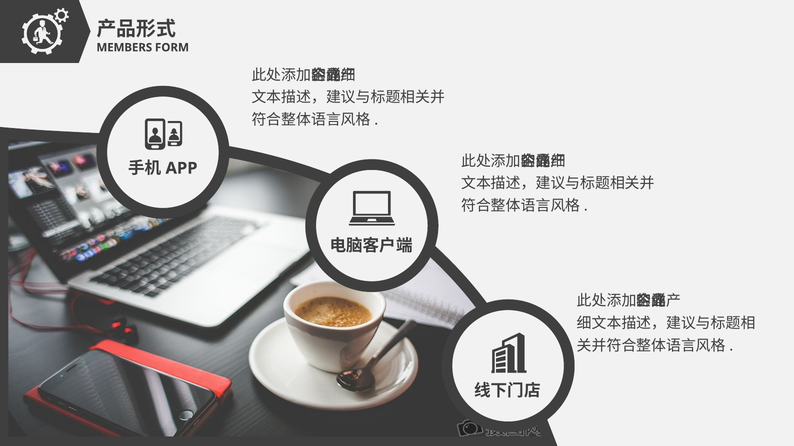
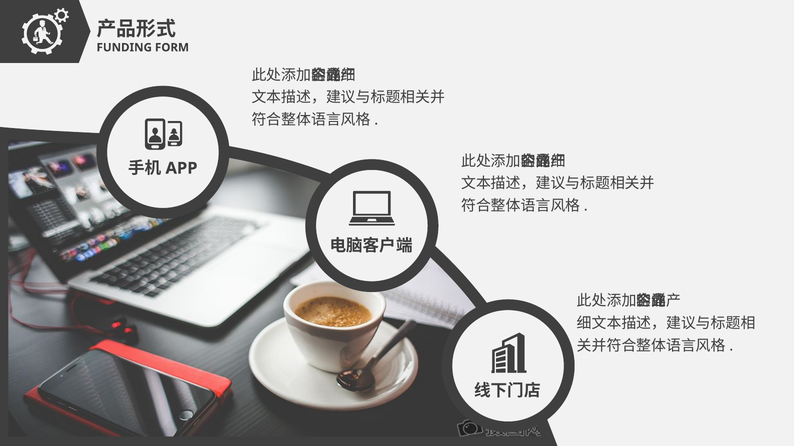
MEMBERS: MEMBERS -> FUNDING
